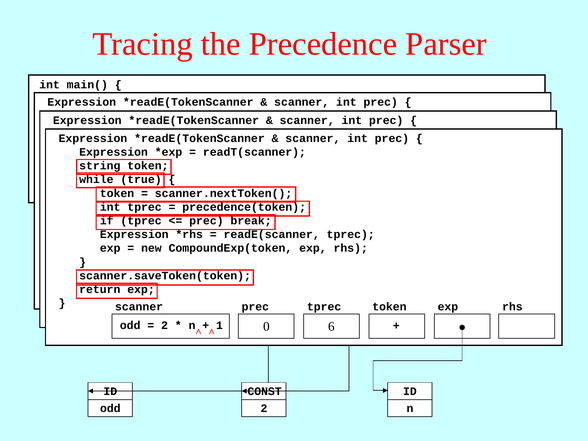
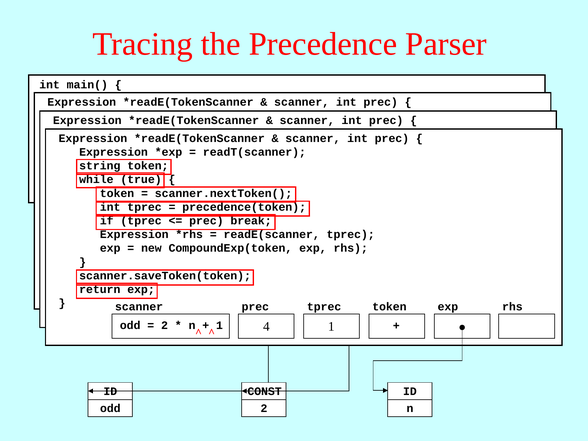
0 at (266, 326): 0 -> 4
6 at (331, 326): 6 -> 1
